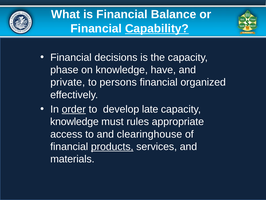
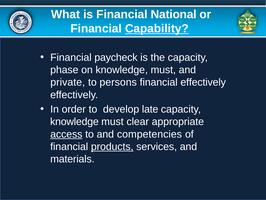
Balance: Balance -> National
decisions: decisions -> paycheck
on knowledge have: have -> must
financial organized: organized -> effectively
order underline: present -> none
rules: rules -> clear
access underline: none -> present
clearinghouse: clearinghouse -> competencies
